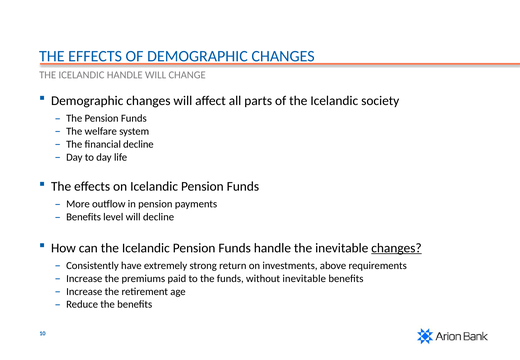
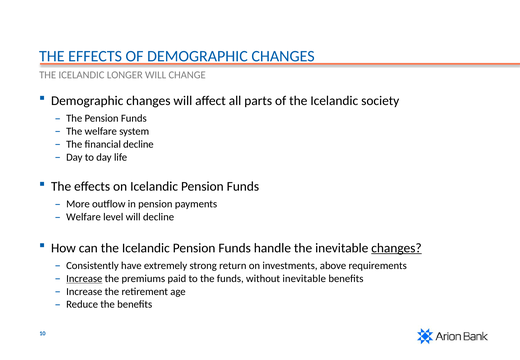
ICELANDIC HANDLE: HANDLE -> LONGER
Benefits at (84, 217): Benefits -> Welfare
Increase at (84, 279) underline: none -> present
